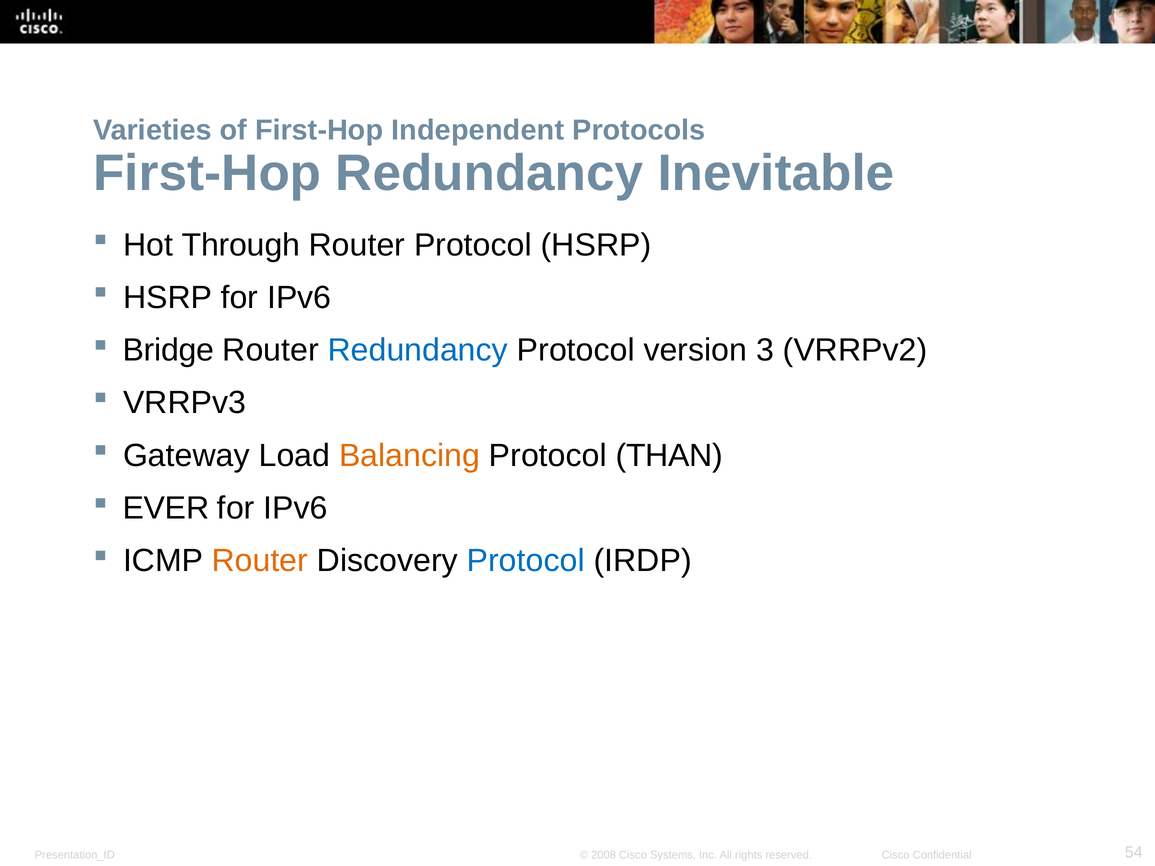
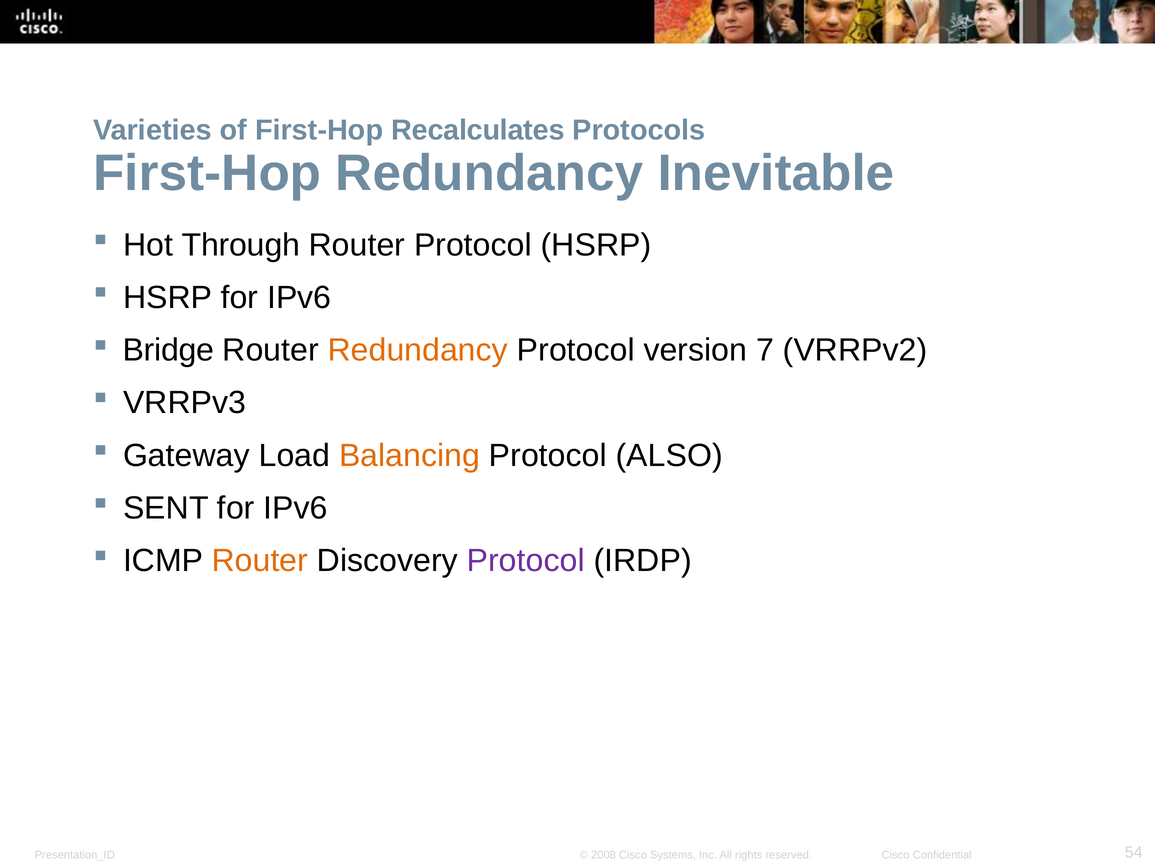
Independent: Independent -> Recalculates
Redundancy at (418, 350) colour: blue -> orange
3: 3 -> 7
THAN: THAN -> ALSO
EVER: EVER -> SENT
Protocol at (526, 561) colour: blue -> purple
